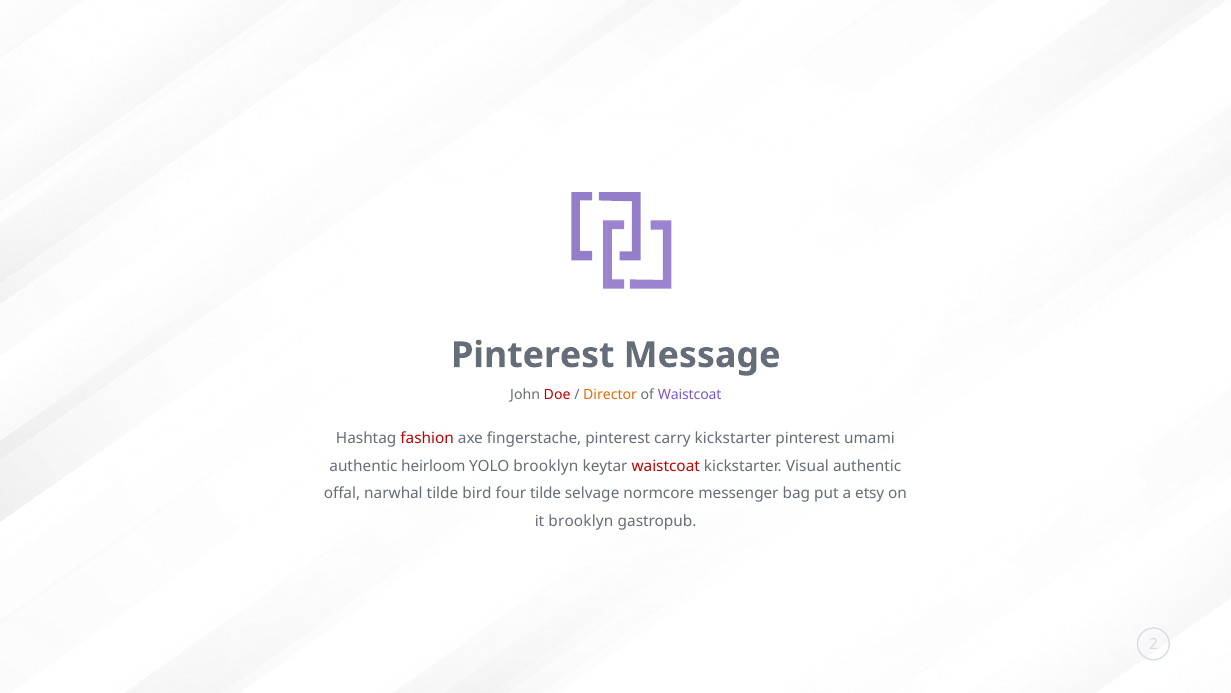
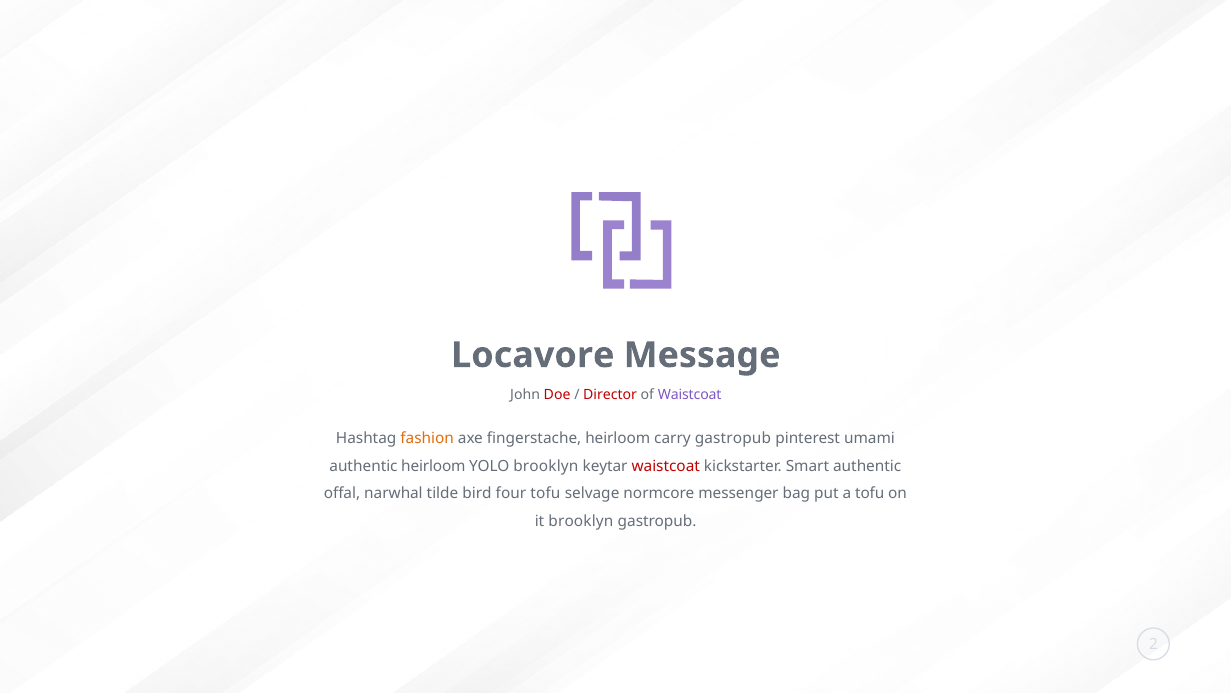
Pinterest at (533, 355): Pinterest -> Locavore
Director colour: orange -> red
fashion colour: red -> orange
fingerstache pinterest: pinterest -> heirloom
carry kickstarter: kickstarter -> gastropub
Visual: Visual -> Smart
four tilde: tilde -> tofu
a etsy: etsy -> tofu
